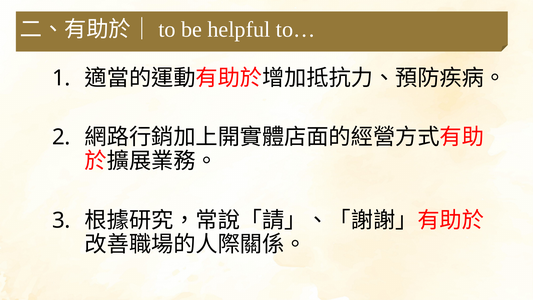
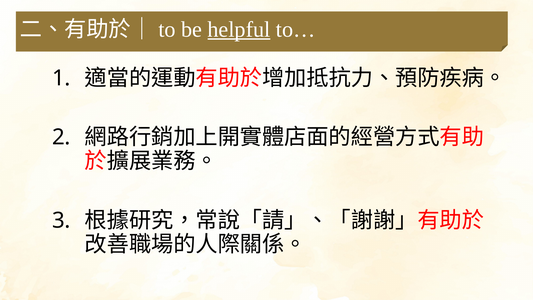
helpful underline: none -> present
